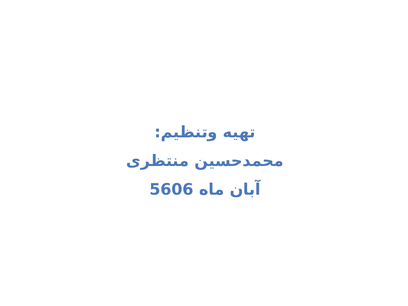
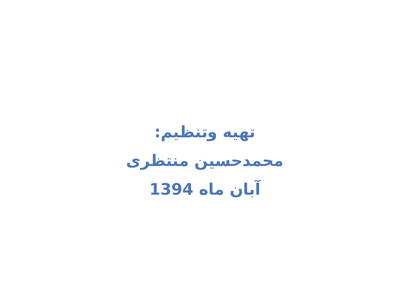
5606: 5606 -> 1394
